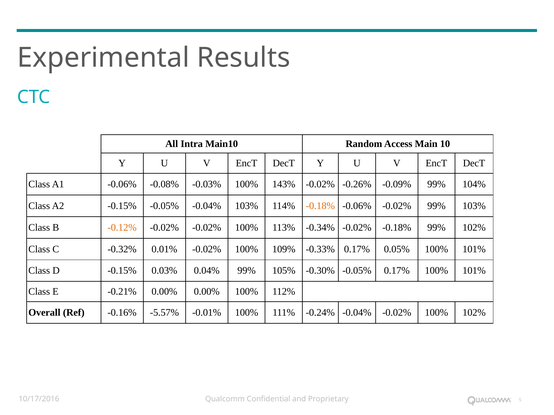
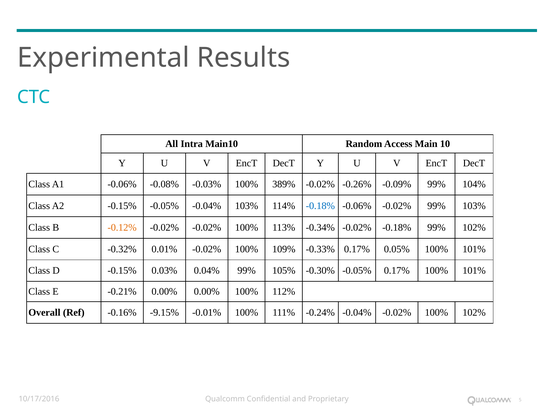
143%: 143% -> 389%
-0.18% at (320, 206) colour: orange -> blue
-5.57%: -5.57% -> -9.15%
